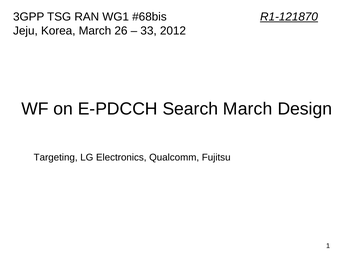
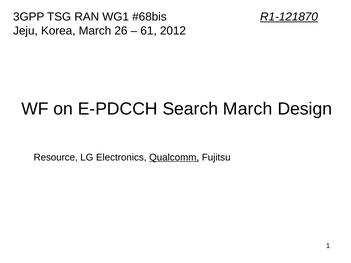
33: 33 -> 61
Targeting: Targeting -> Resource
Qualcomm underline: none -> present
